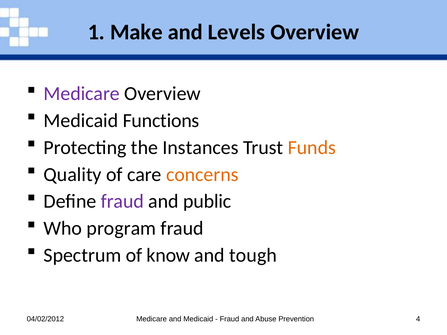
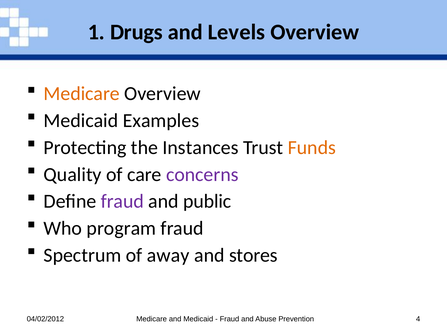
Make: Make -> Drugs
Medicare at (82, 94) colour: purple -> orange
Functions: Functions -> Examples
concerns colour: orange -> purple
know: know -> away
tough: tough -> stores
